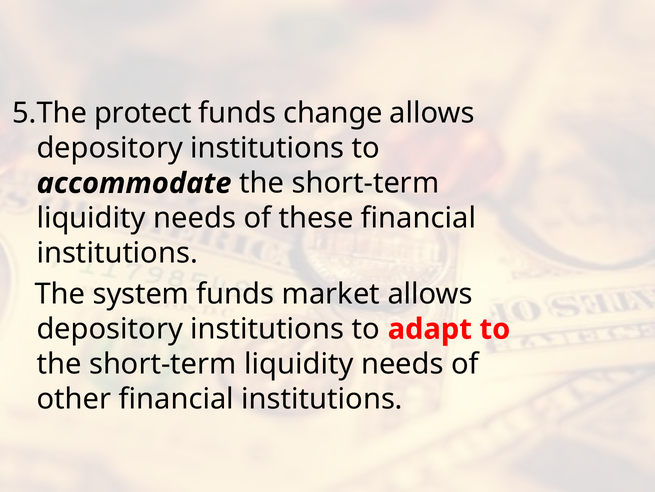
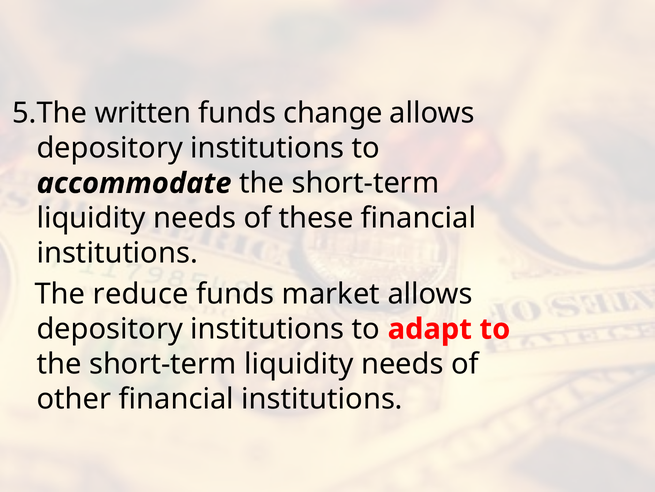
protect: protect -> written
system: system -> reduce
